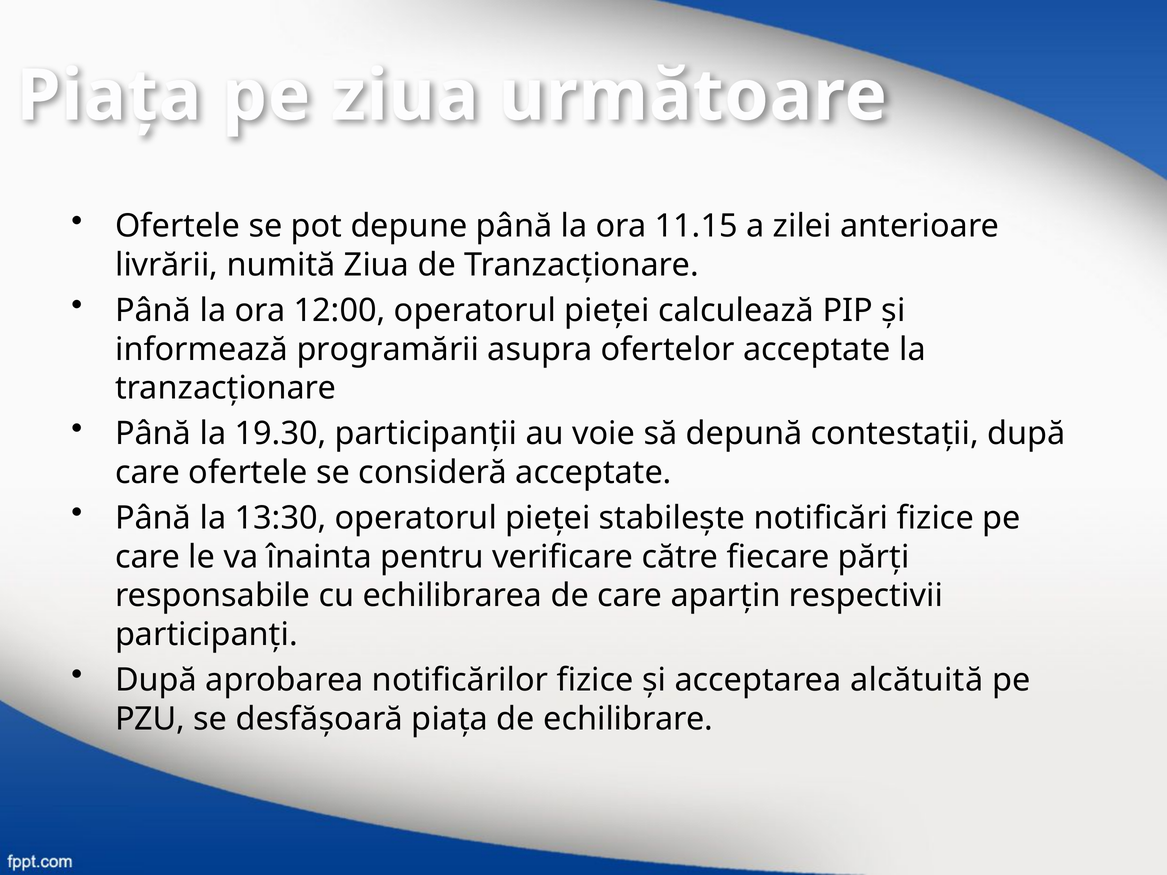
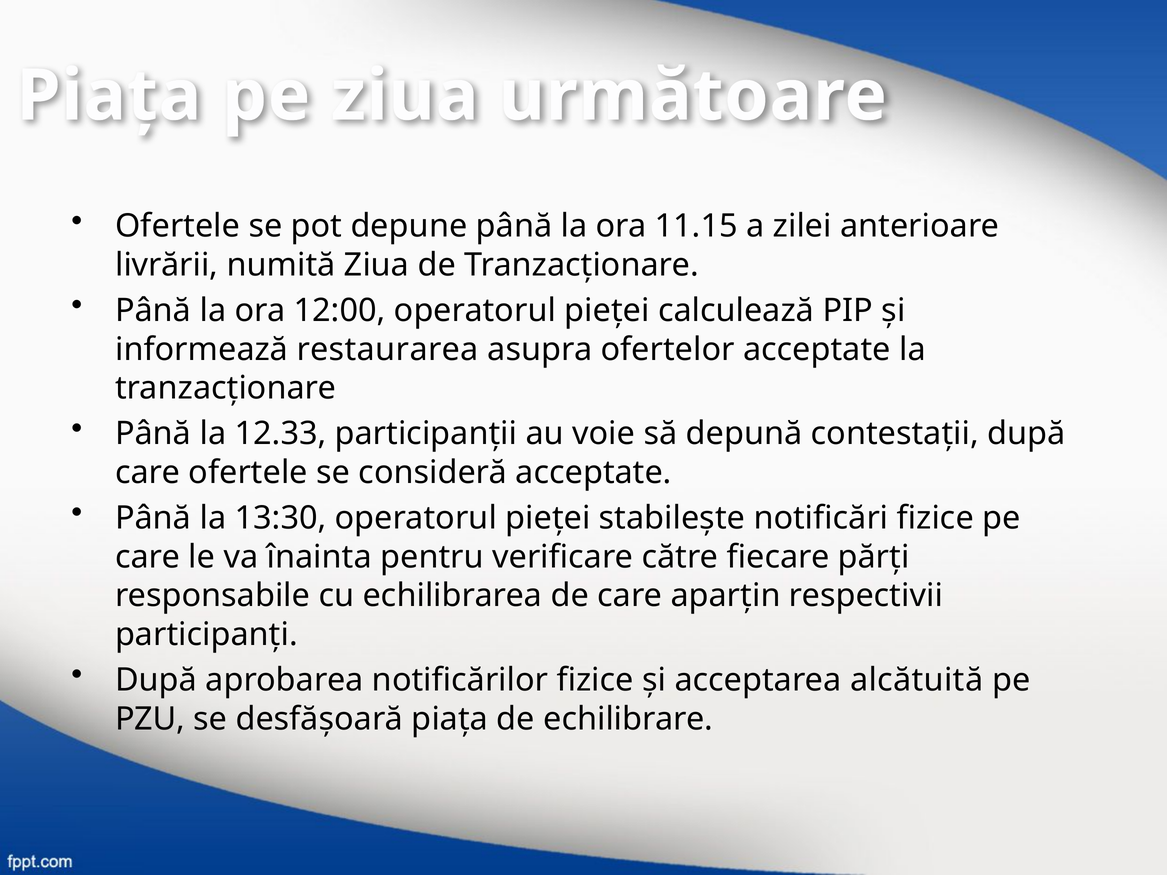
programării: programării -> restaurarea
19.30: 19.30 -> 12.33
